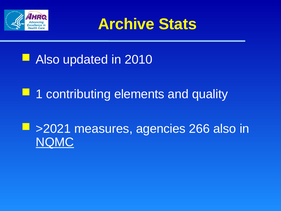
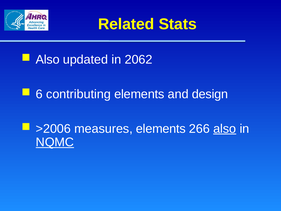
Archive: Archive -> Related
2010: 2010 -> 2062
1: 1 -> 6
quality: quality -> design
>2021: >2021 -> >2006
measures agencies: agencies -> elements
also at (225, 129) underline: none -> present
